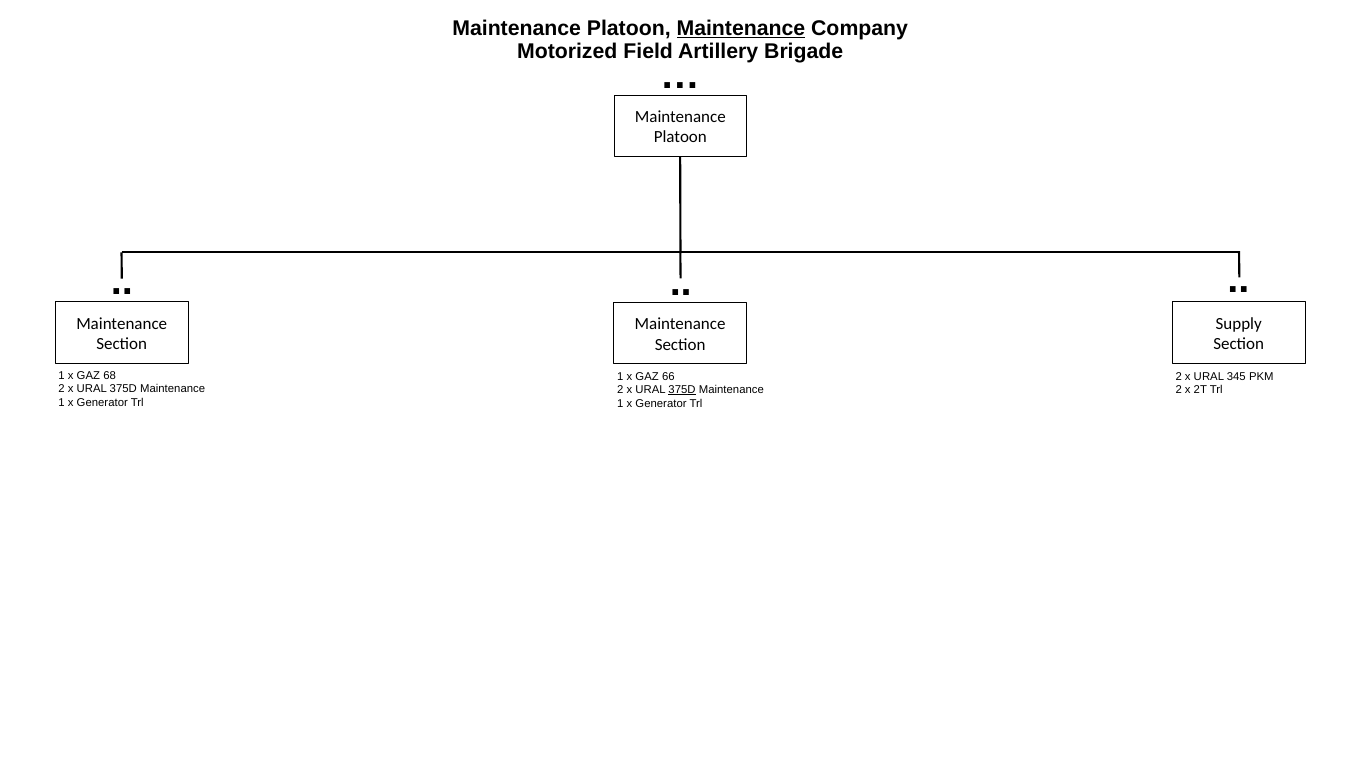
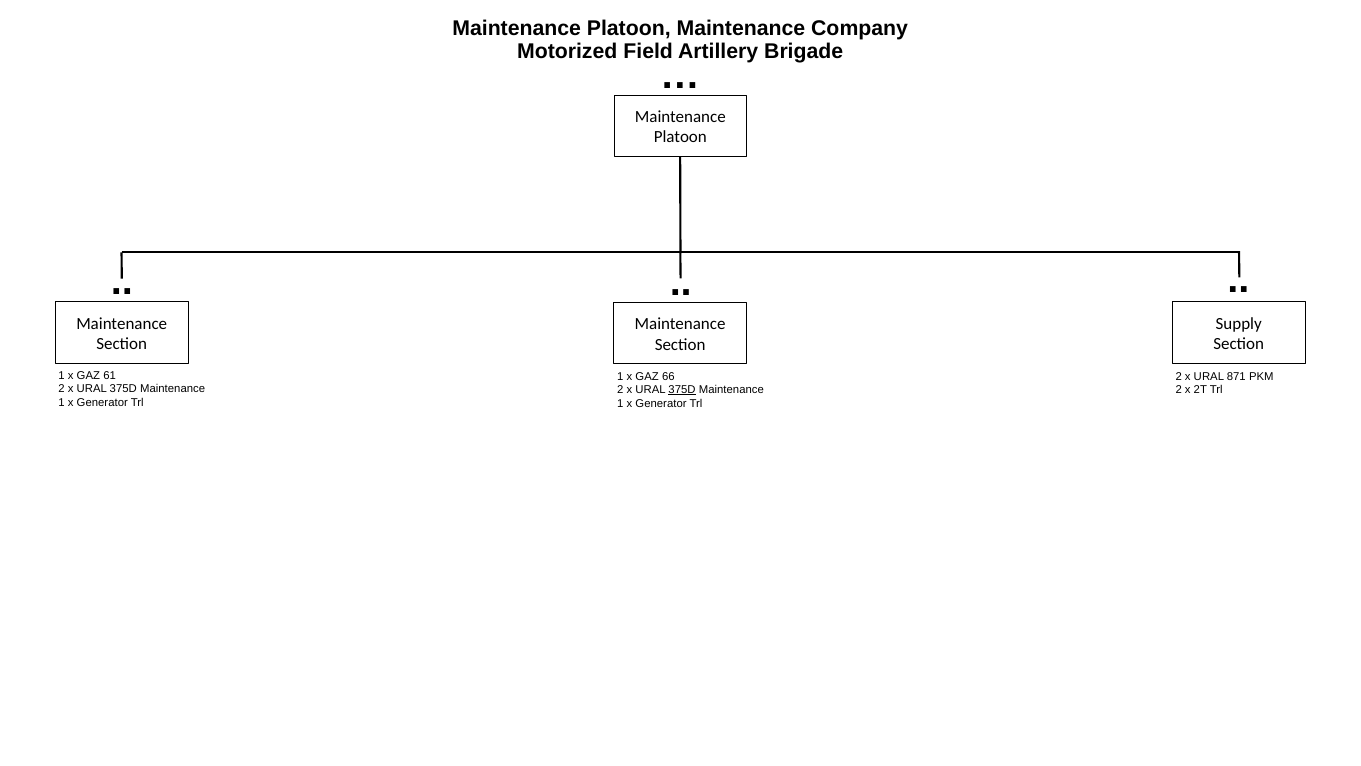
Maintenance at (741, 29) underline: present -> none
68: 68 -> 61
345: 345 -> 871
